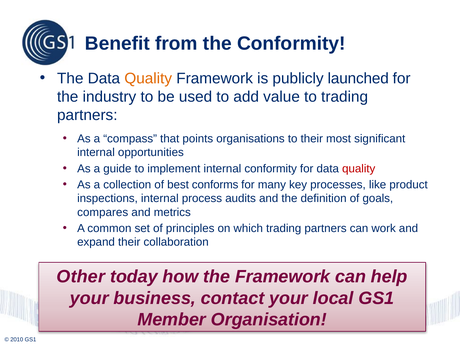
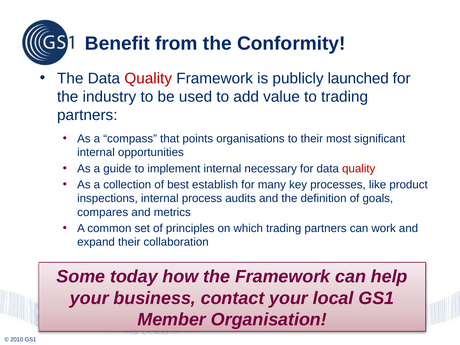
Quality at (148, 78) colour: orange -> red
internal conformity: conformity -> necessary
conforms: conforms -> establish
Other: Other -> Some
